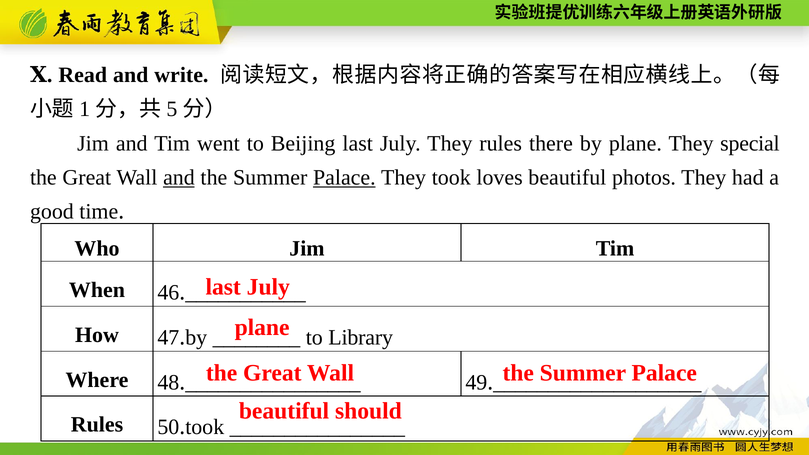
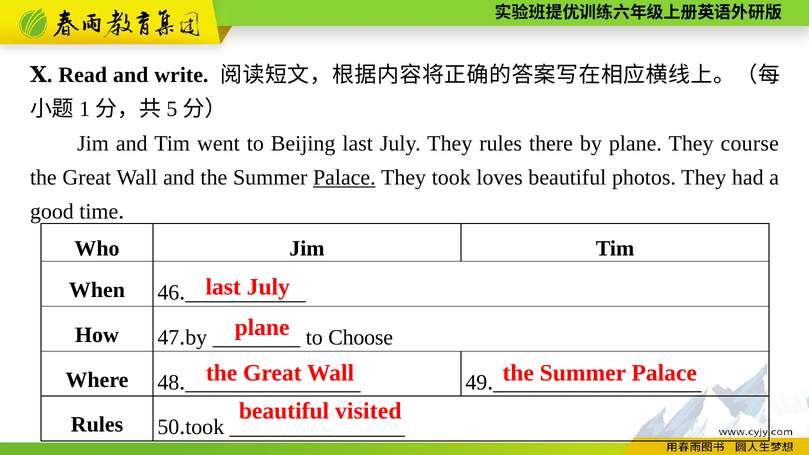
special: special -> course
and at (179, 178) underline: present -> none
Library: Library -> Choose
should: should -> visited
